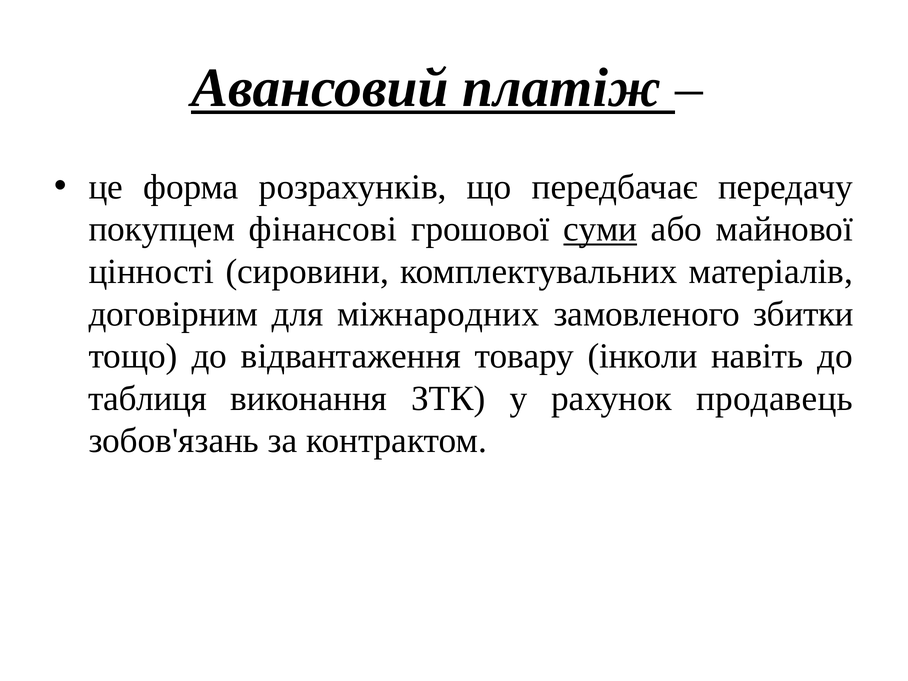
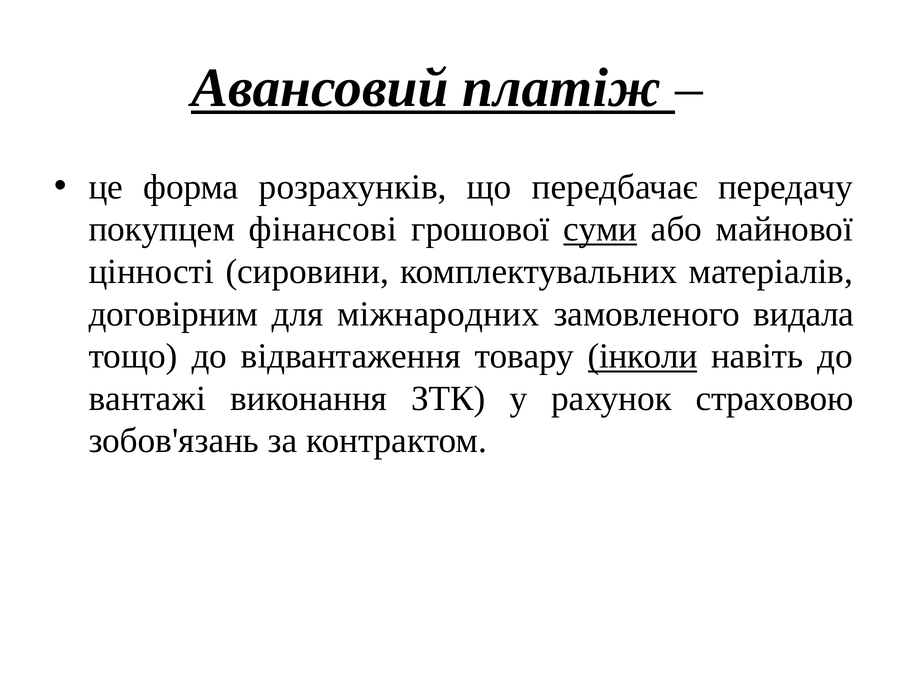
збитки: збитки -> видала
інколи underline: none -> present
таблиця: таблиця -> вантажі
продавець: продавець -> страховою
